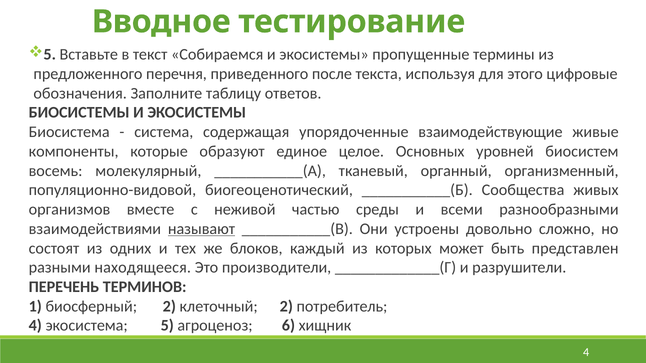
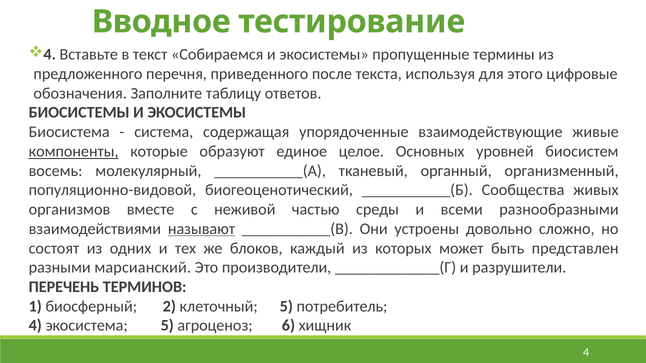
5 at (50, 55): 5 -> 4
компоненты underline: none -> present
находящееся: находящееся -> марсианский
клеточный 2: 2 -> 5
